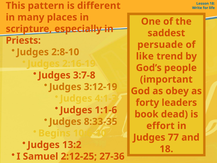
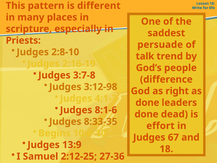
like: like -> talk
important: important -> difference
3:12-19: 3:12-19 -> 3:12-98
obey: obey -> right
forty at (147, 102): forty -> done
1:1-6: 1:1-6 -> 8:1-6
book at (146, 114): book -> done
77: 77 -> 67
13:2: 13:2 -> 13:9
